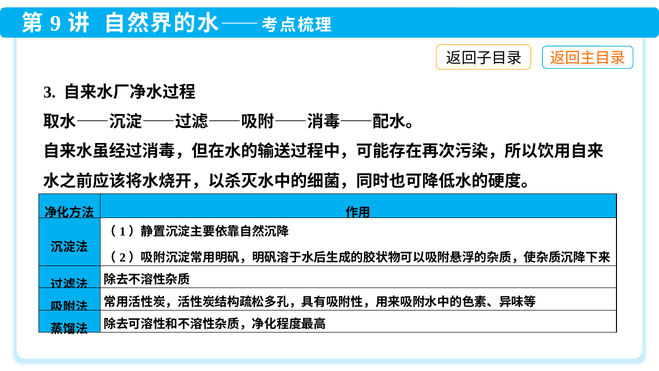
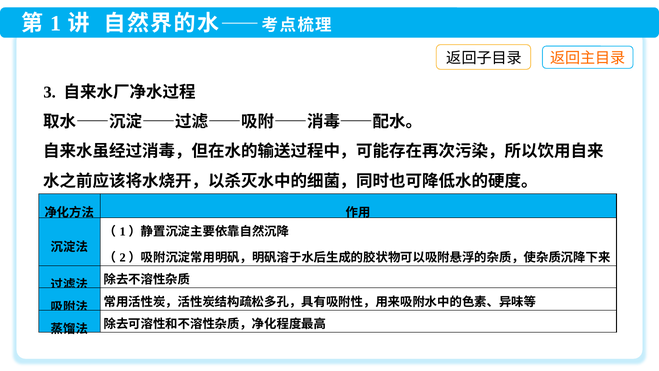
9: 9 -> 1
